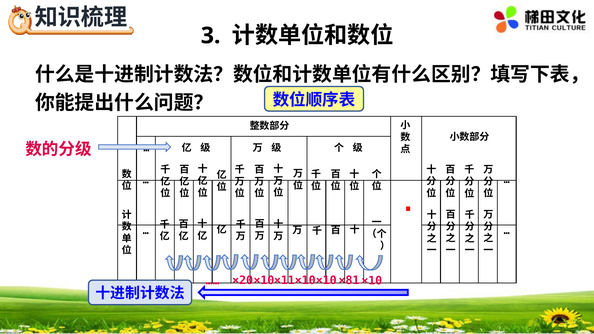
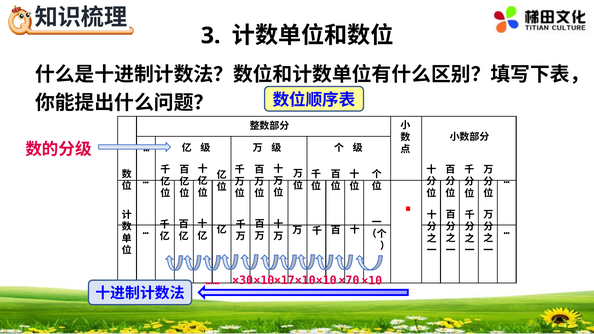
×20: ×20 -> ×30
×11: ×11 -> ×17
×81: ×81 -> ×70
